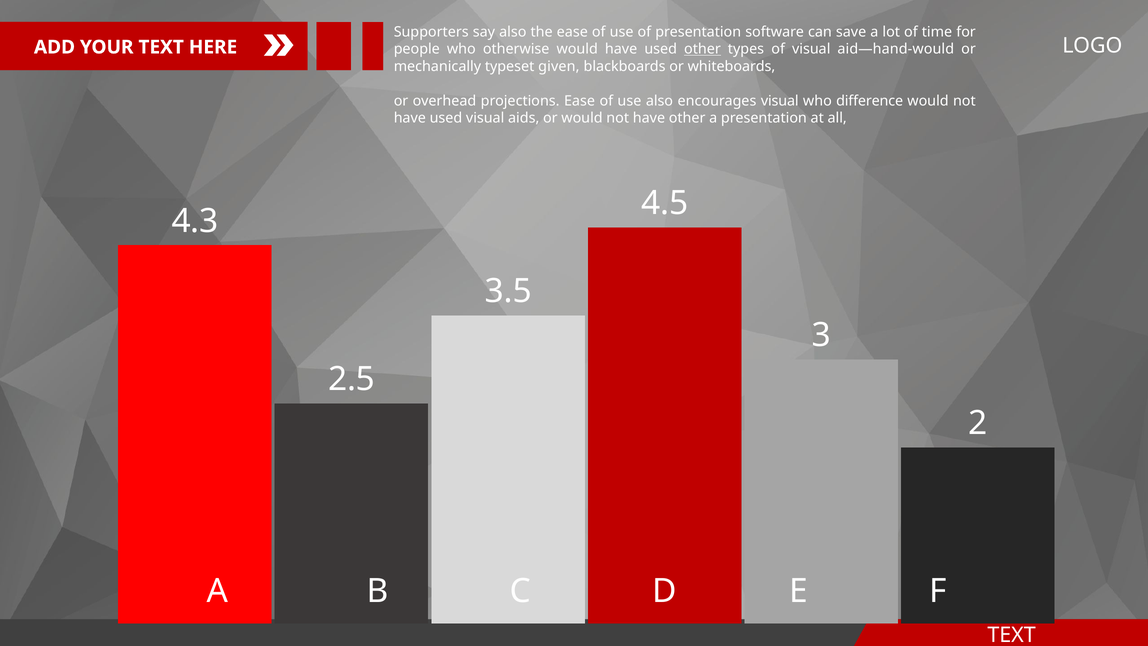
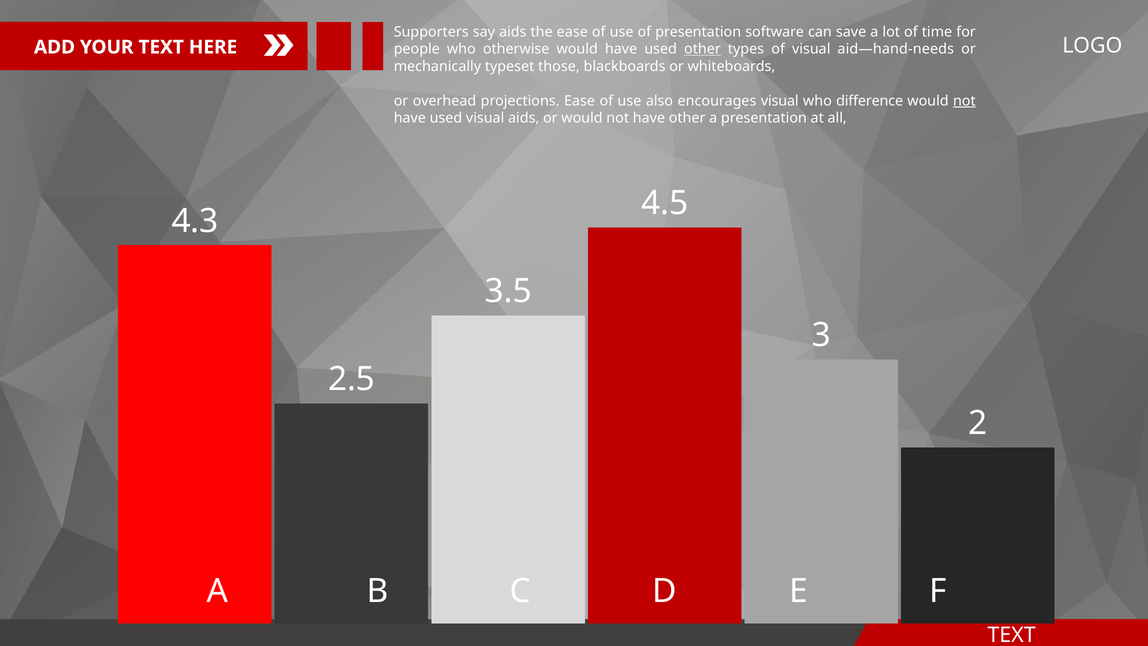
say also: also -> aids
aid—hand-would: aid—hand-would -> aid—hand-needs
given: given -> those
not at (964, 101) underline: none -> present
